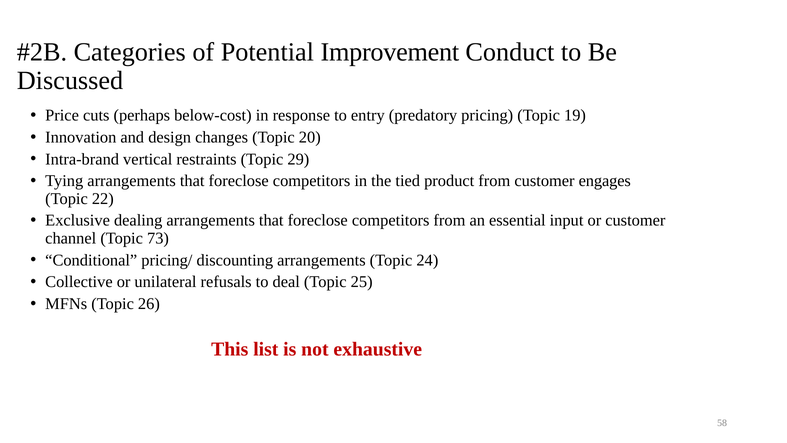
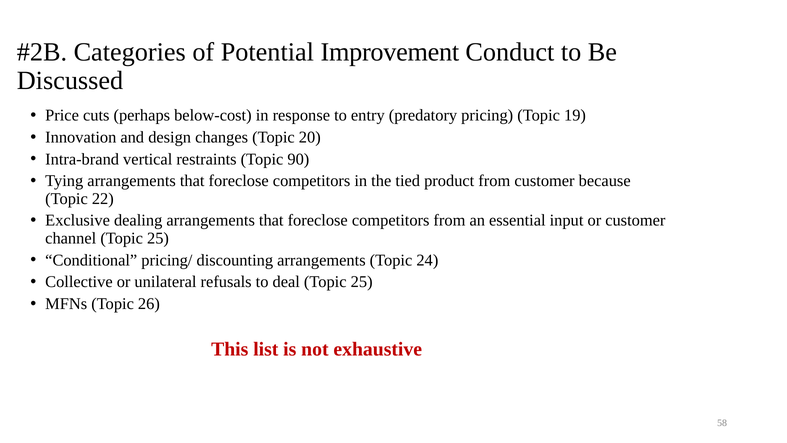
29: 29 -> 90
engages: engages -> because
channel Topic 73: 73 -> 25
